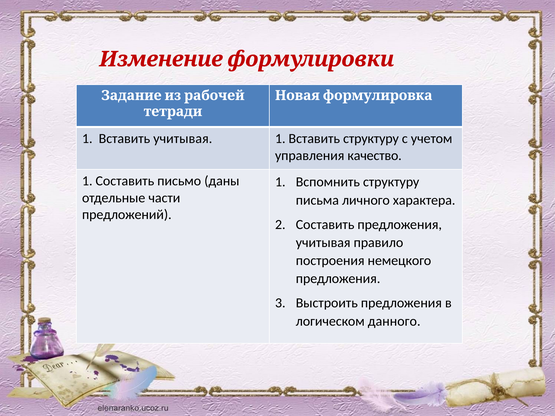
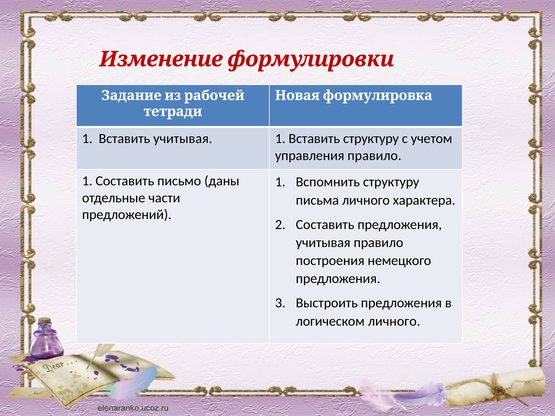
управления качество: качество -> правило
логическом данного: данного -> личного
